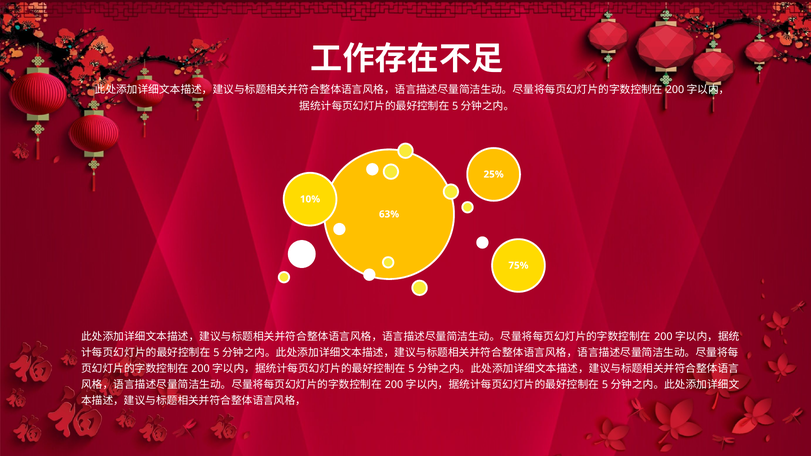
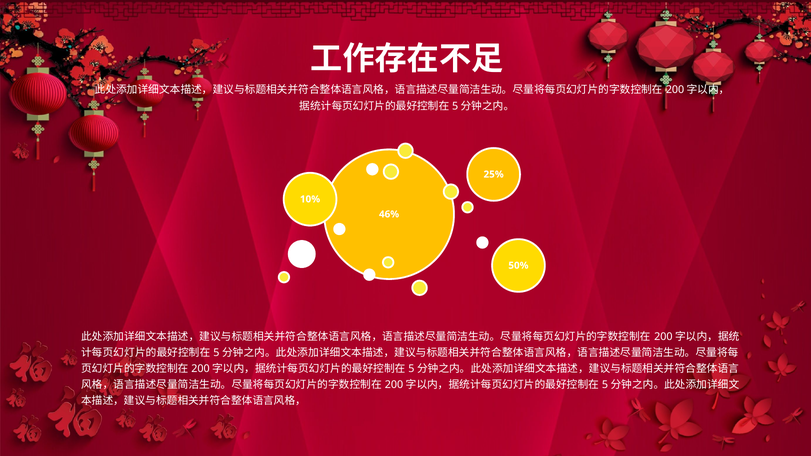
63%: 63% -> 46%
75%: 75% -> 50%
